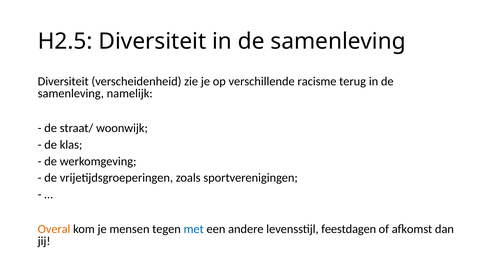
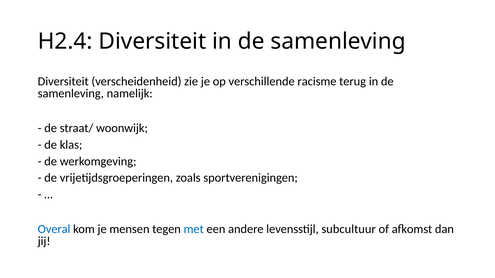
H2.5: H2.5 -> H2.4
Overal colour: orange -> blue
feestdagen: feestdagen -> subcultuur
